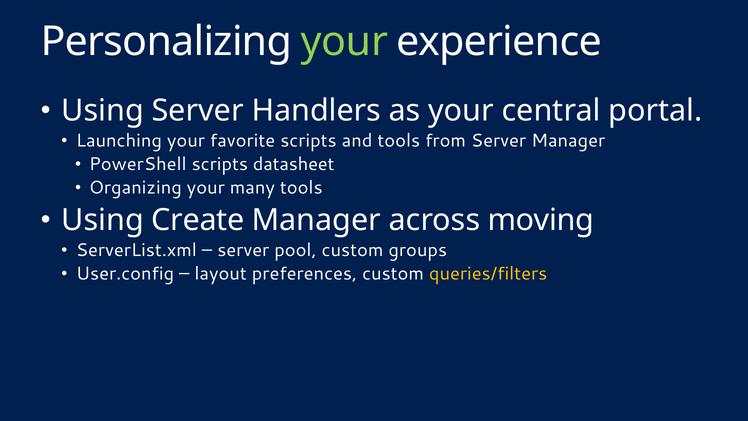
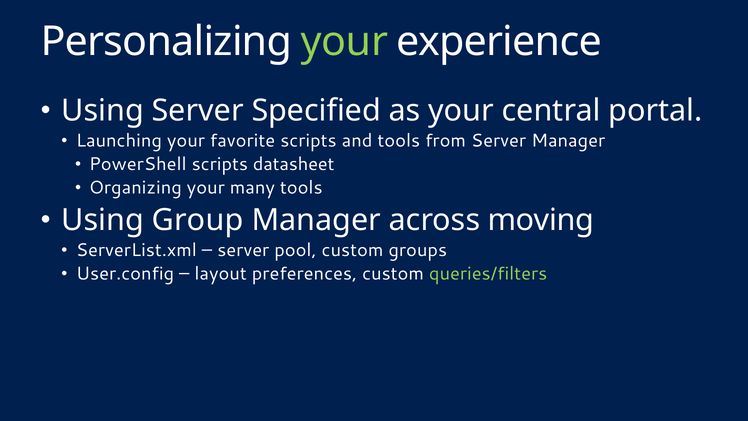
Handlers: Handlers -> Specified
Create: Create -> Group
queries/filters colour: yellow -> light green
